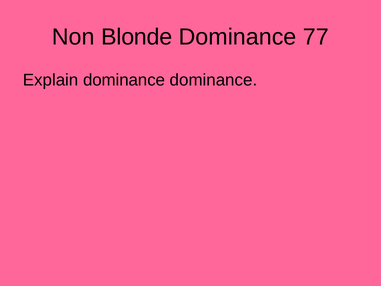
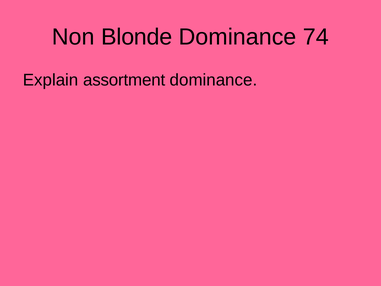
77: 77 -> 74
Explain dominance: dominance -> assortment
